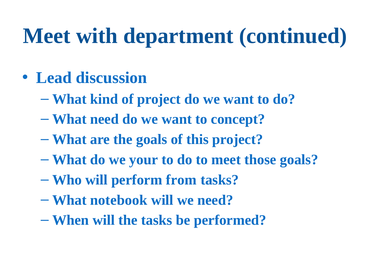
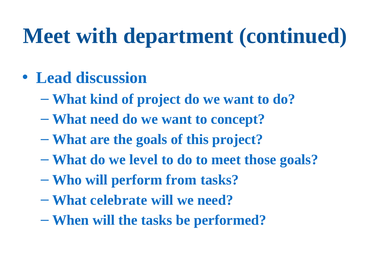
your: your -> level
notebook: notebook -> celebrate
